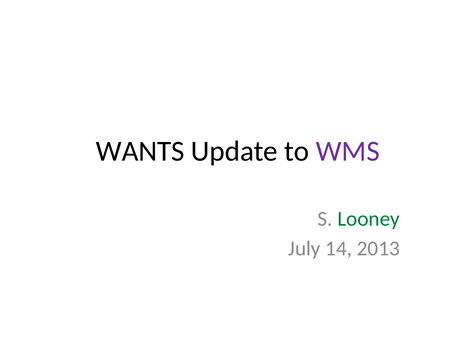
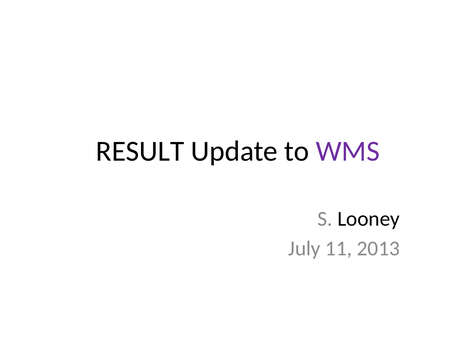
WANTS: WANTS -> RESULT
Looney colour: green -> black
14: 14 -> 11
